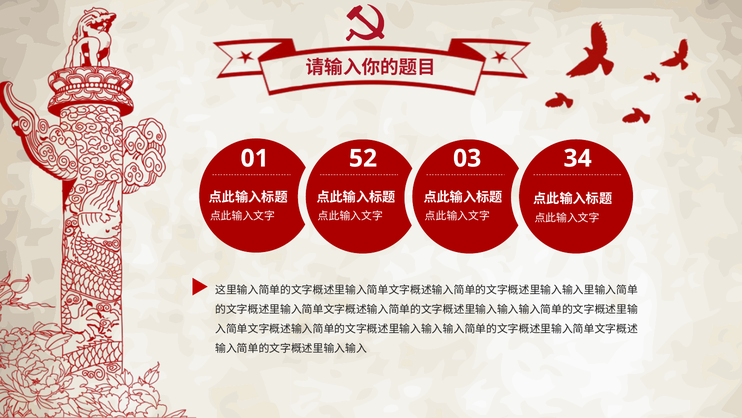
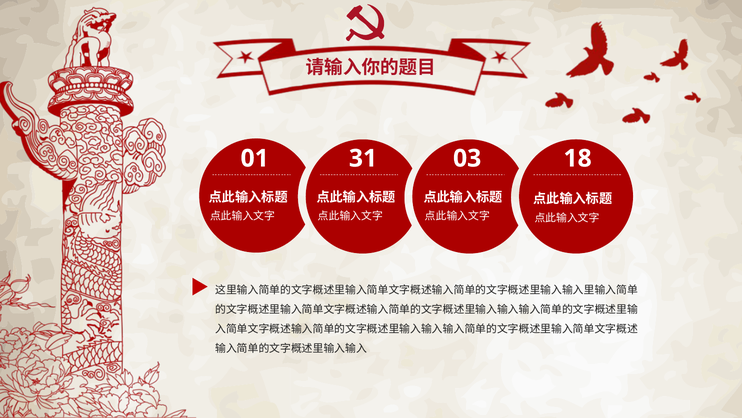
52: 52 -> 31
34: 34 -> 18
